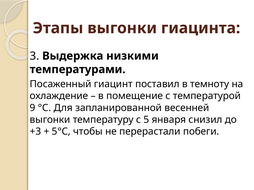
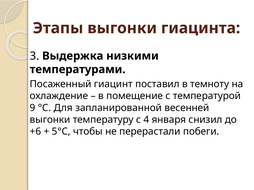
5: 5 -> 4
+3: +3 -> +6
